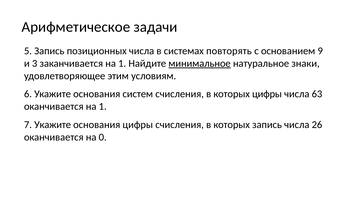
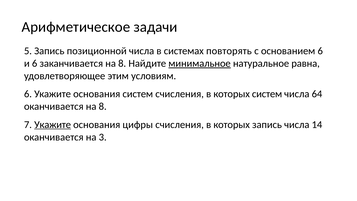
позиционных: позиционных -> позиционной
основанием 9: 9 -> 6
и 3: 3 -> 6
заканчивается на 1: 1 -> 8
знаки: знаки -> равна
которых цифры: цифры -> систем
63: 63 -> 64
оканчивается на 1: 1 -> 8
Укажите at (53, 124) underline: none -> present
26: 26 -> 14
0: 0 -> 3
